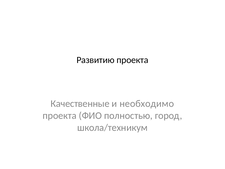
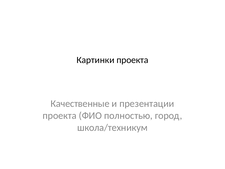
Развитию: Развитию -> Картинки
необходимо: необходимо -> презентации
